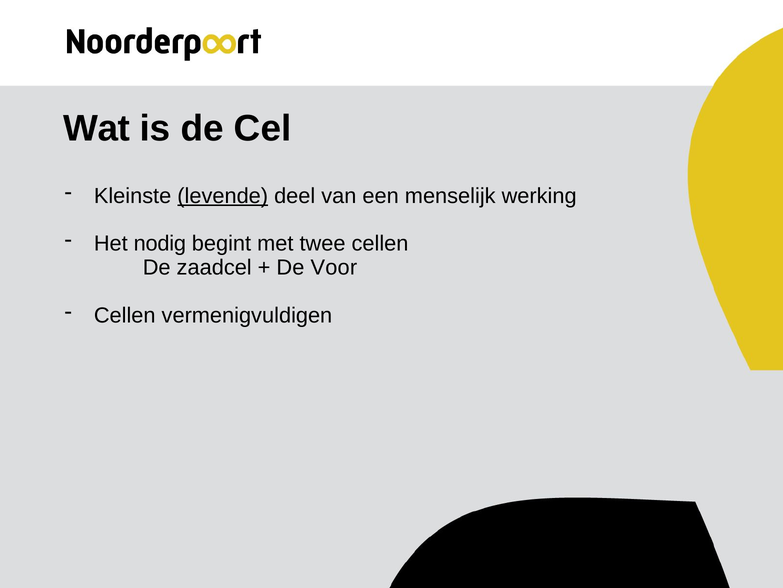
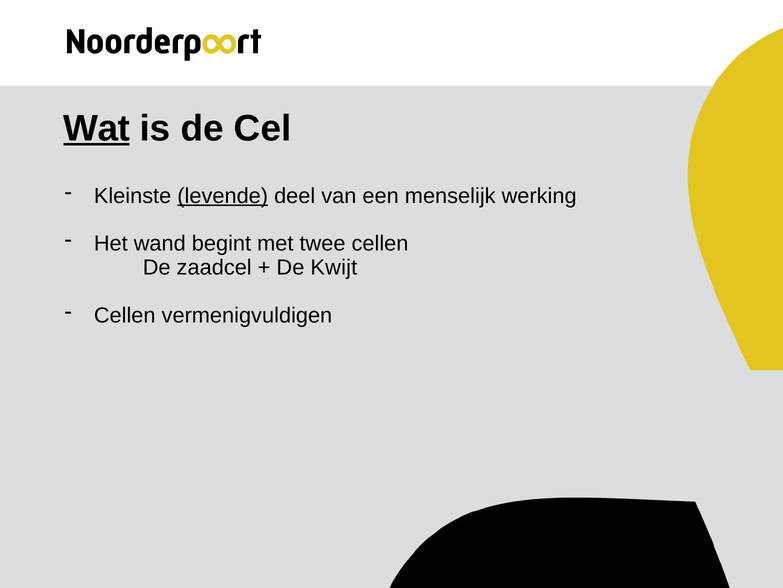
Wat underline: none -> present
nodig: nodig -> wand
Voor: Voor -> Kwijt
